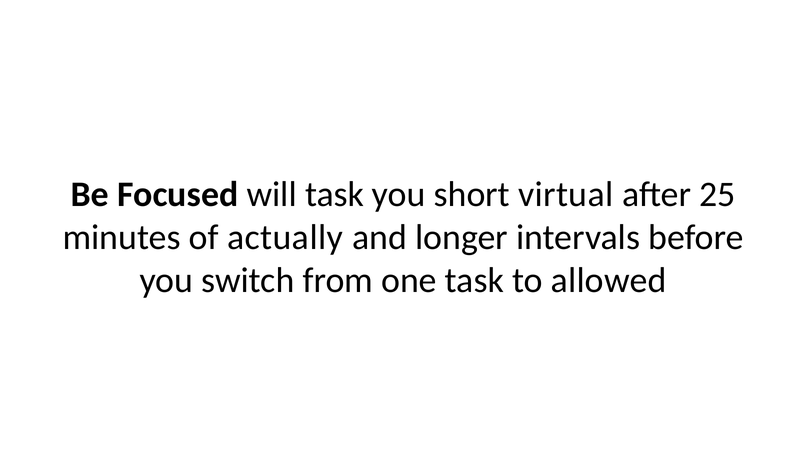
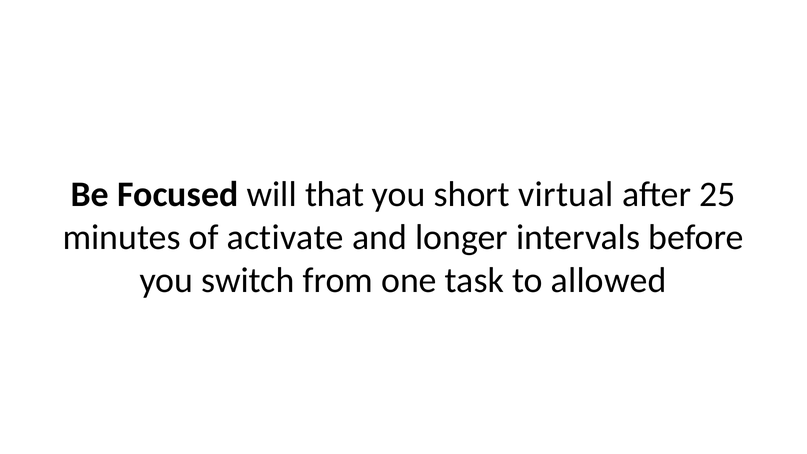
will task: task -> that
actually: actually -> activate
